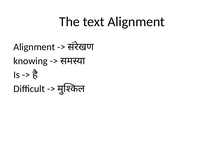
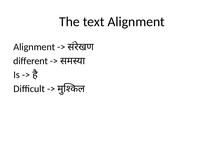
knowing: knowing -> different
